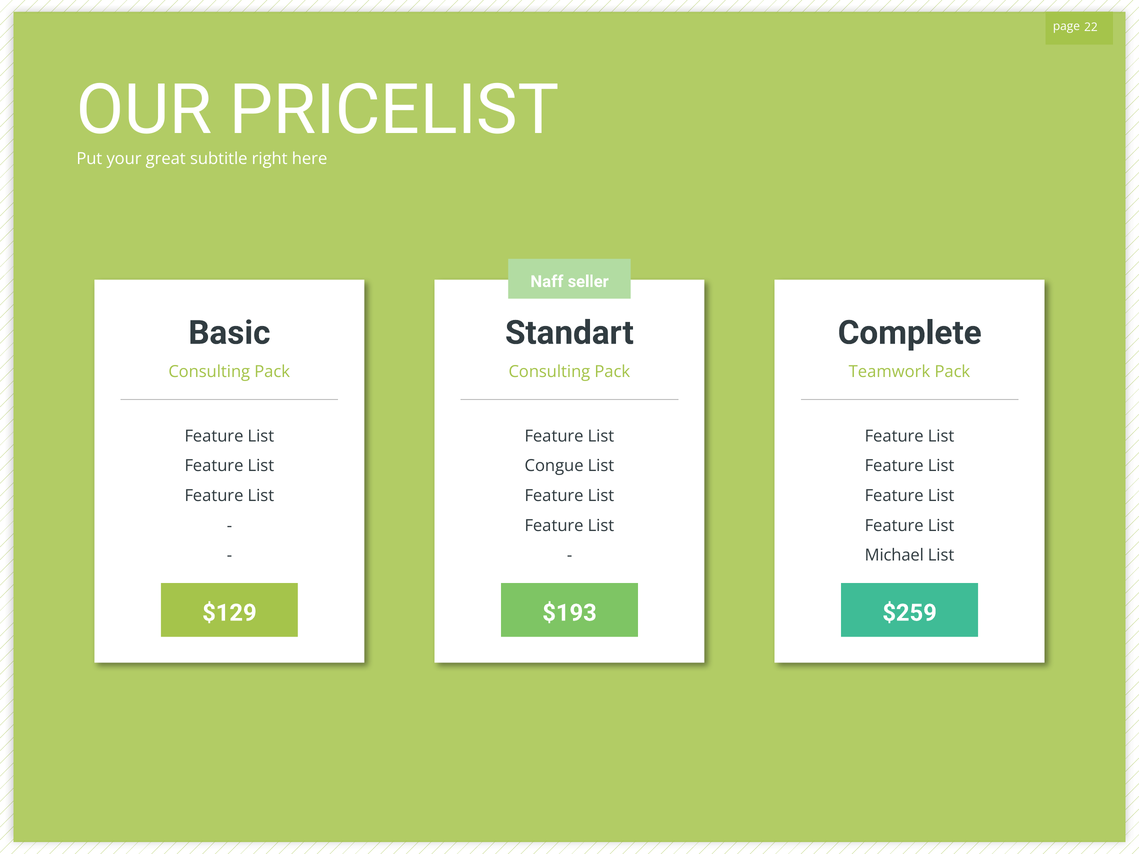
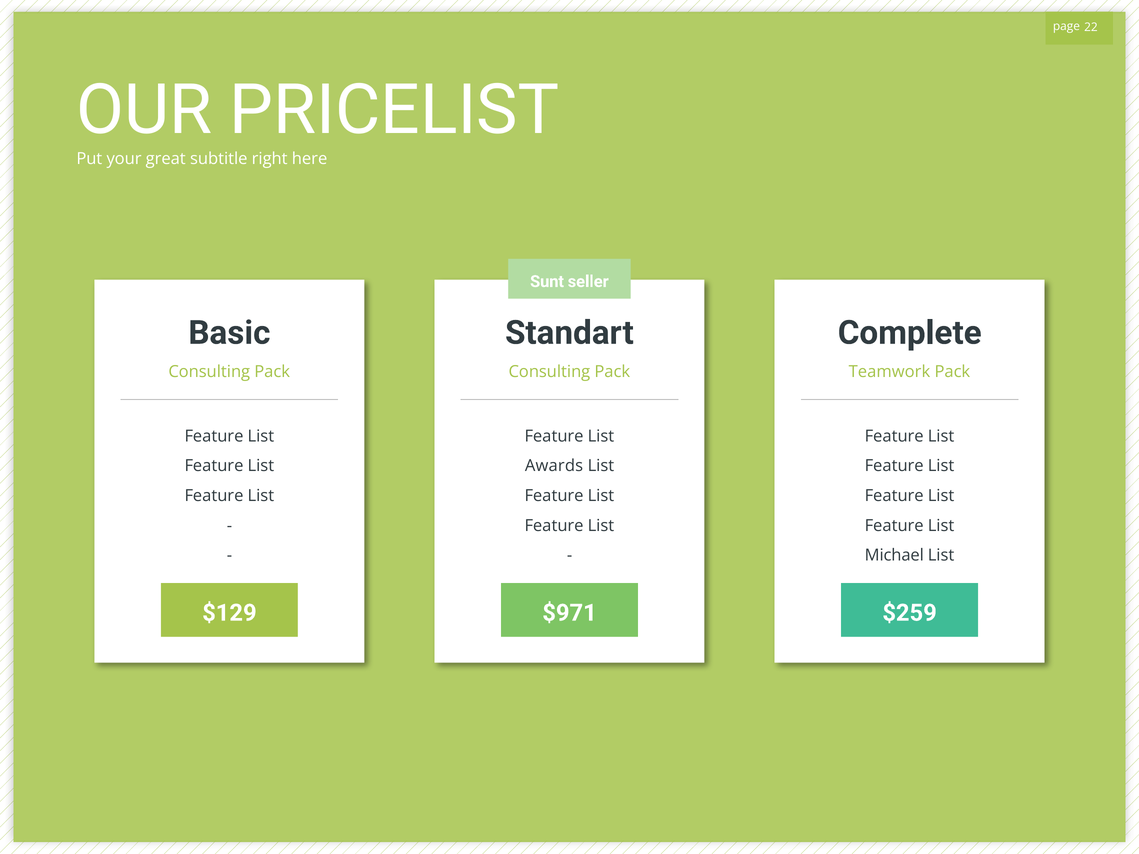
Naff: Naff -> Sunt
Congue: Congue -> Awards
$193: $193 -> $971
